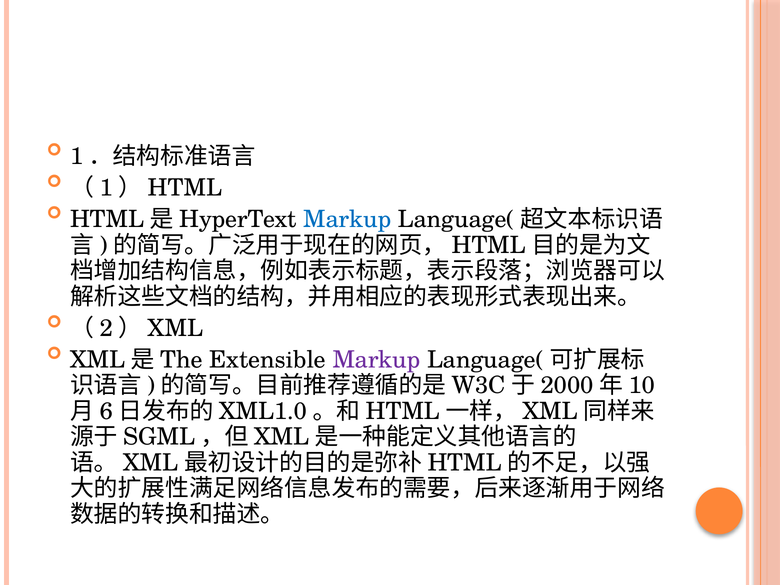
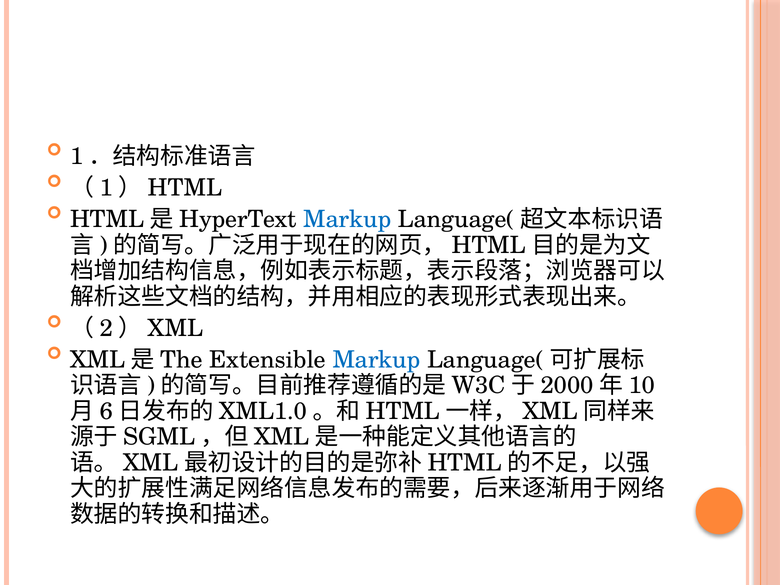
Markup at (377, 360) colour: purple -> blue
